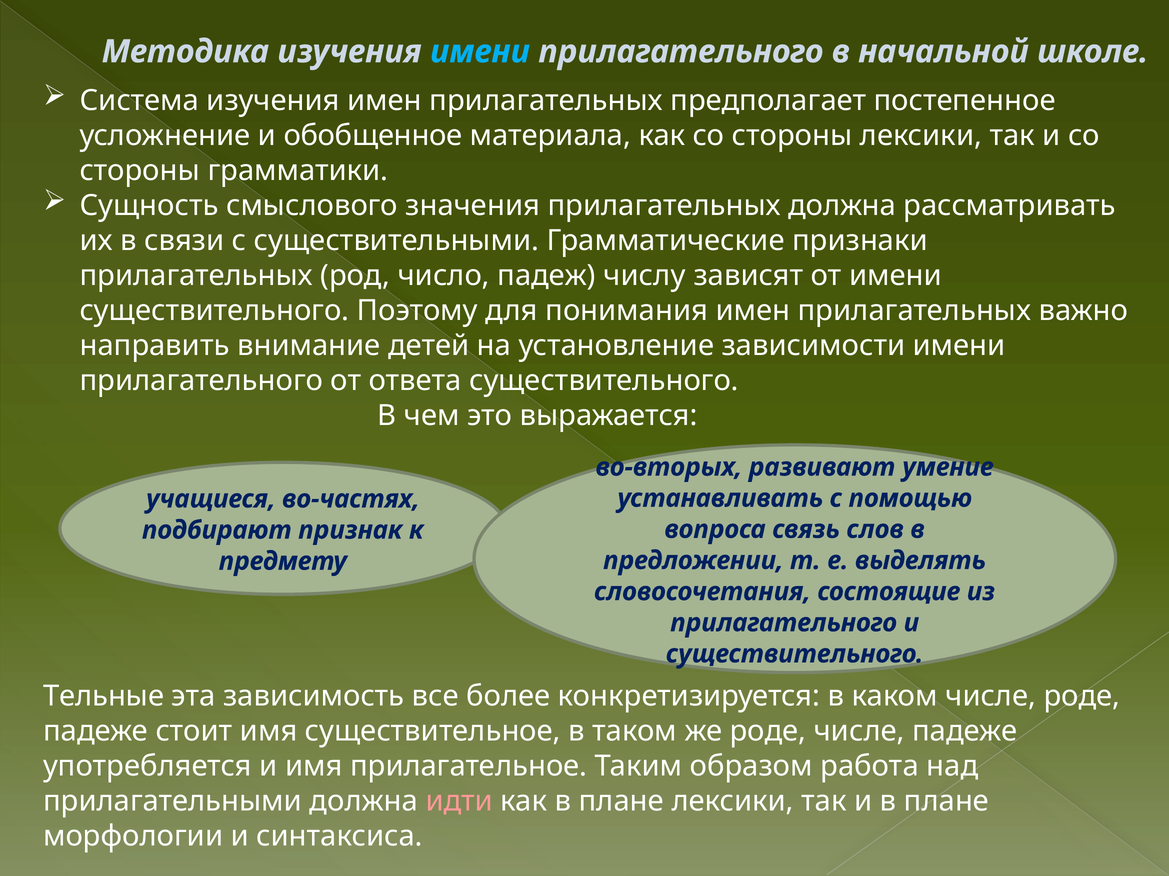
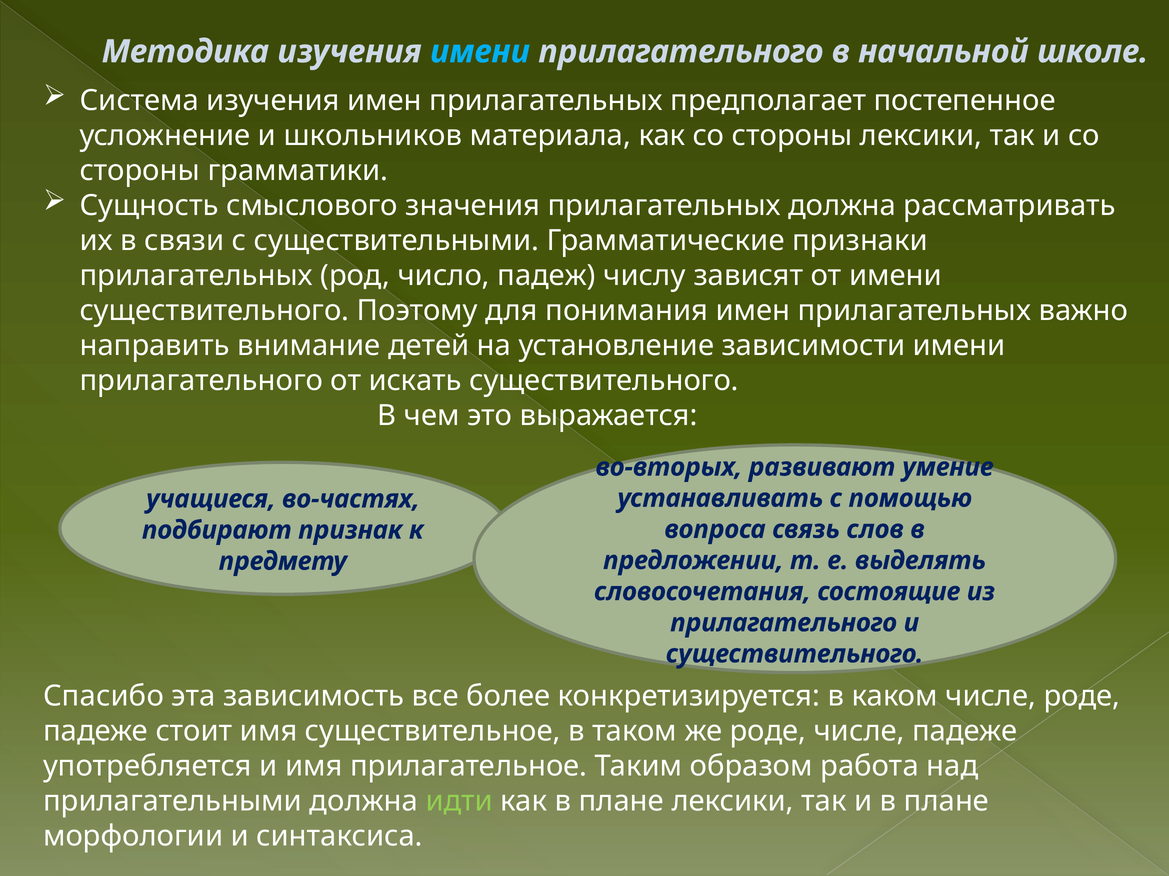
обобщенное: обобщенное -> школьников
ответа: ответа -> искать
Тельные: Тельные -> Спасибо
идти colour: pink -> light green
